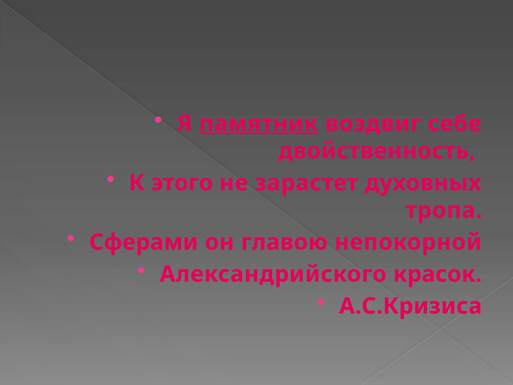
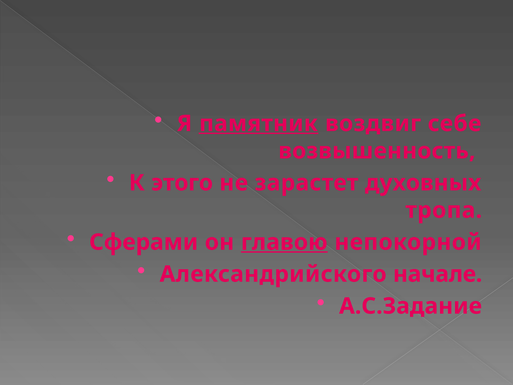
двойственность: двойственность -> возвышенность
главою underline: none -> present
красок: красок -> начале
А.С.Кризиса: А.С.Кризиса -> А.С.Задание
